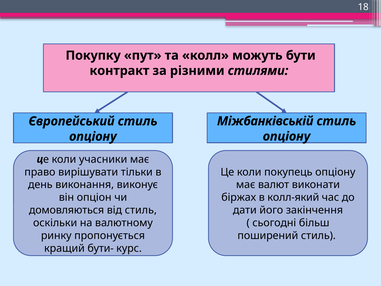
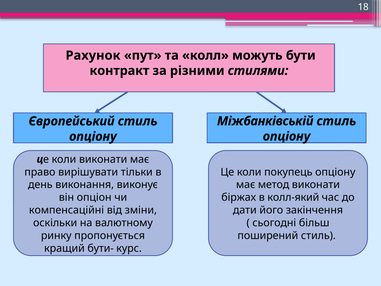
Покупку: Покупку -> Рахунок
коли учасники: учасники -> виконати
валют: валют -> метод
домовляються: домовляються -> компенсаційні
від стиль: стиль -> зміни
